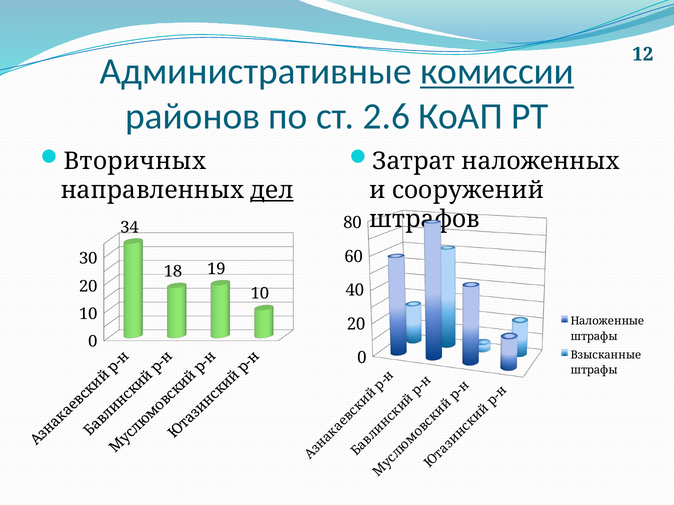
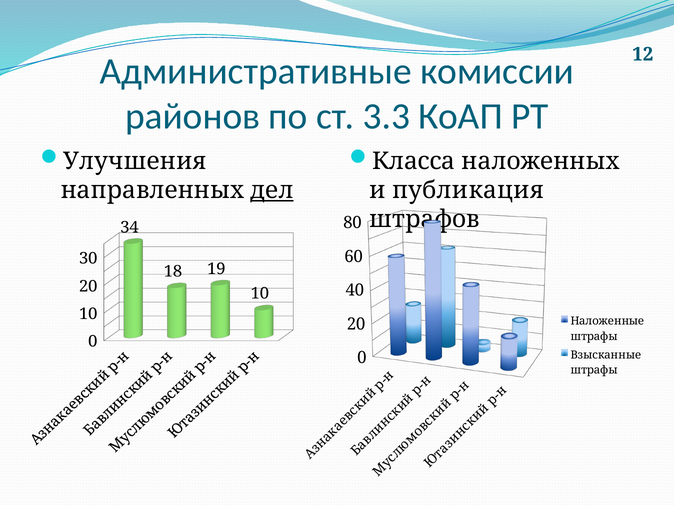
комиссии underline: present -> none
2.6: 2.6 -> 3.3
Вторичных: Вторичных -> Улучшения
Затрат: Затрат -> Класса
сооружений: сооружений -> публикация
